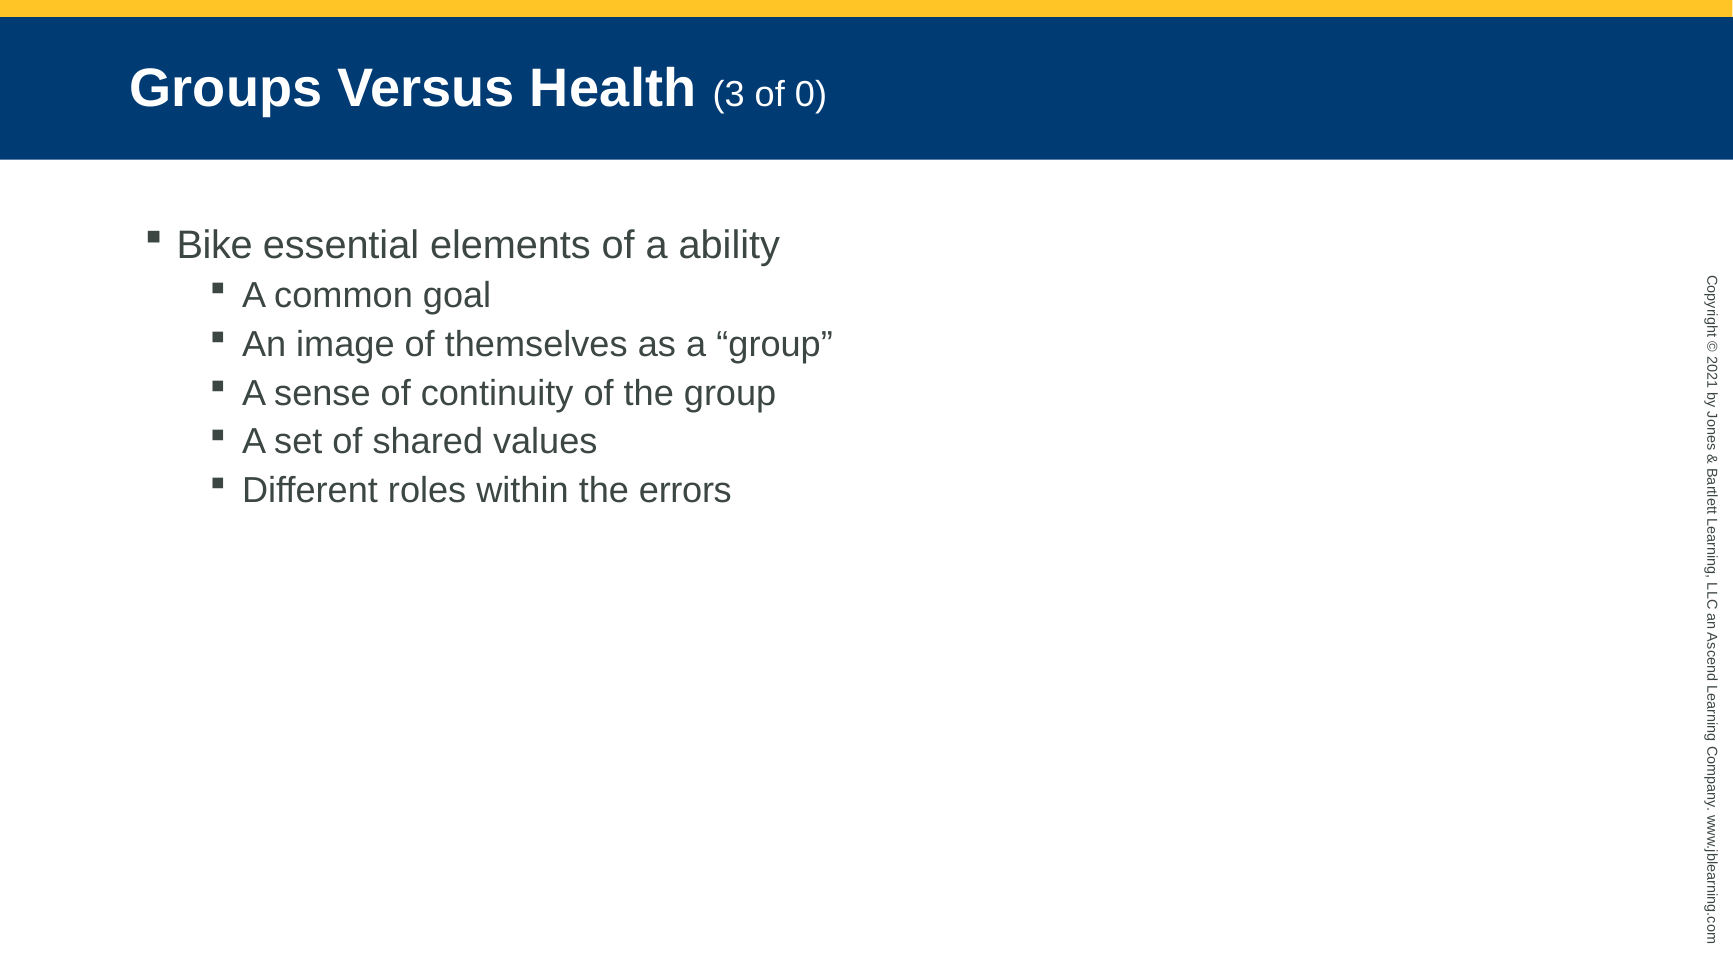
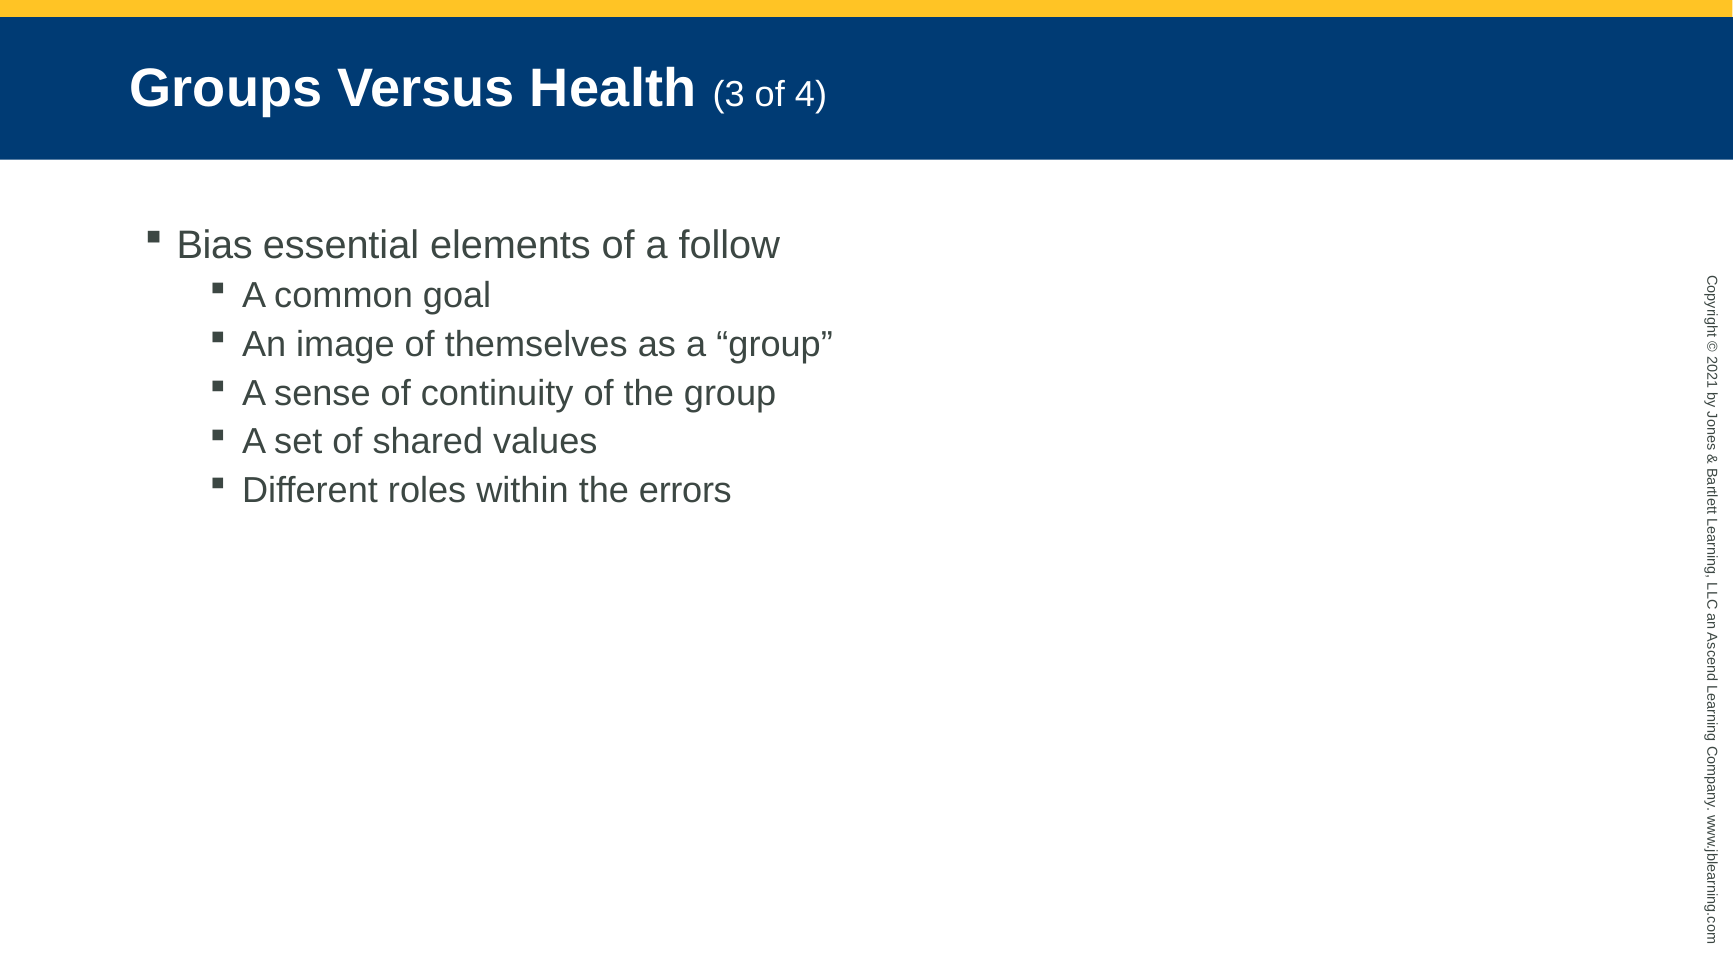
of 0: 0 -> 4
Bike: Bike -> Bias
ability: ability -> follow
